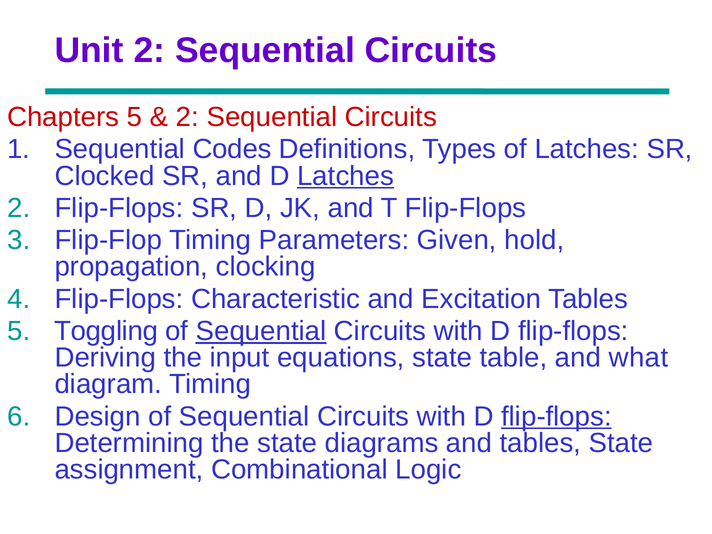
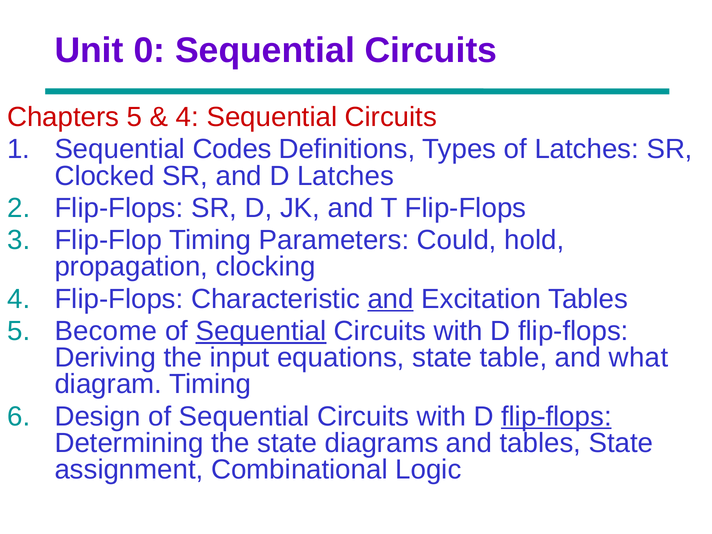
Unit 2: 2 -> 0
2 at (187, 117): 2 -> 4
Latches at (346, 176) underline: present -> none
Given: Given -> Could
and at (391, 299) underline: none -> present
Toggling: Toggling -> Become
